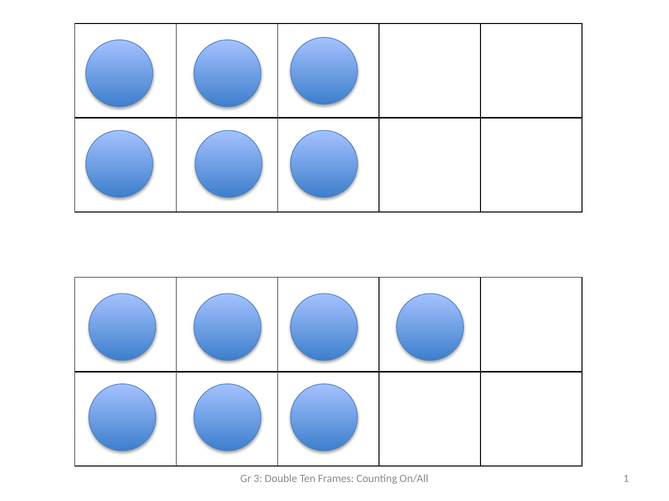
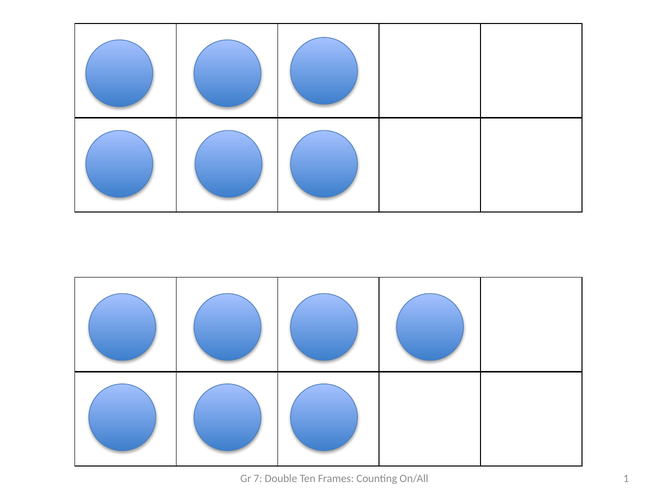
3: 3 -> 7
